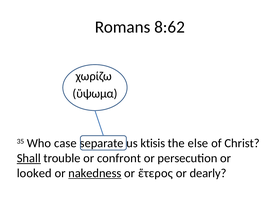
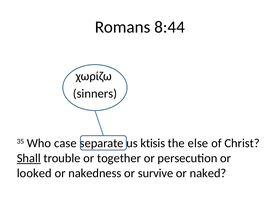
8:62: 8:62 -> 8:44
ὕψωμα: ὕψωμα -> sinners
confront: confront -> together
nakedness underline: present -> none
ἕτερος: ἕτερος -> survive
dearly: dearly -> naked
